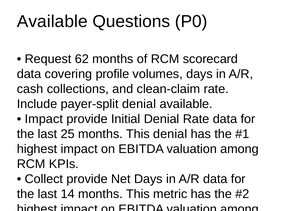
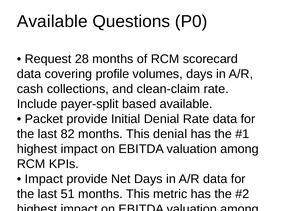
62: 62 -> 28
payer-split denial: denial -> based
Impact at (44, 119): Impact -> Packet
25: 25 -> 82
Collect at (44, 179): Collect -> Impact
14: 14 -> 51
